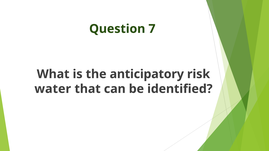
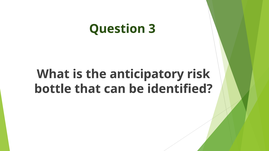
7: 7 -> 3
water: water -> bottle
